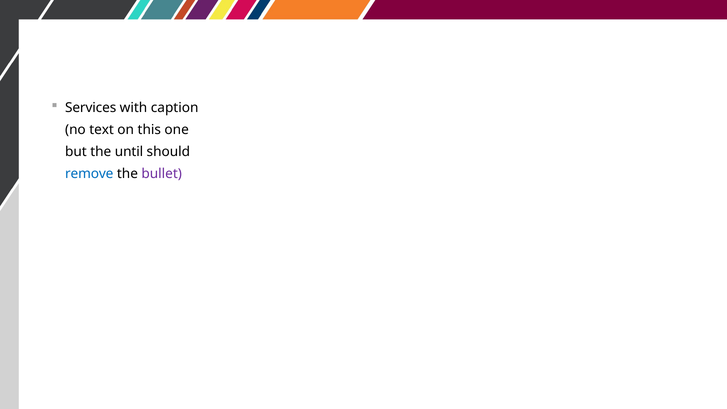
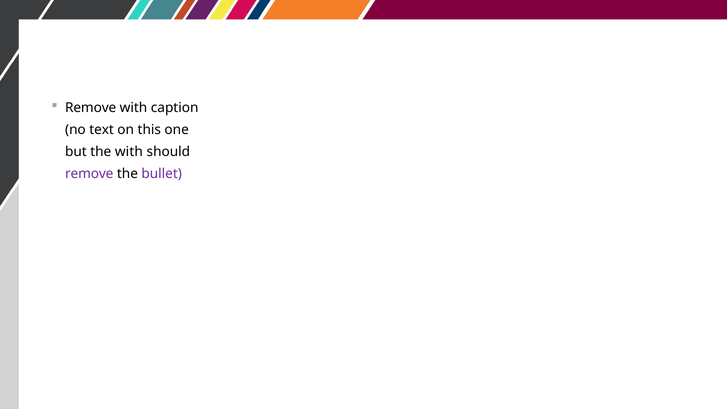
Services at (91, 108): Services -> Remove
the until: until -> with
remove at (89, 174) colour: blue -> purple
